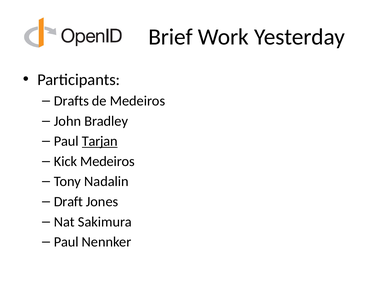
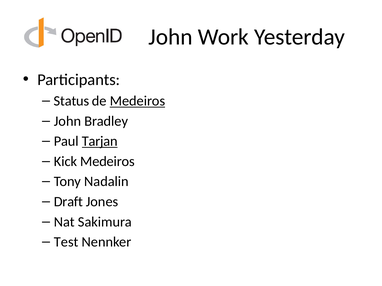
Brief at (171, 37): Brief -> John
Drafts: Drafts -> Status
Medeiros at (137, 101) underline: none -> present
Paul at (66, 242): Paul -> Test
